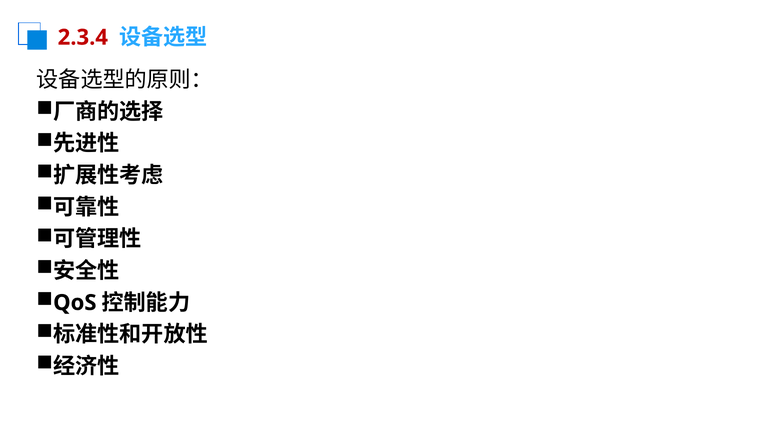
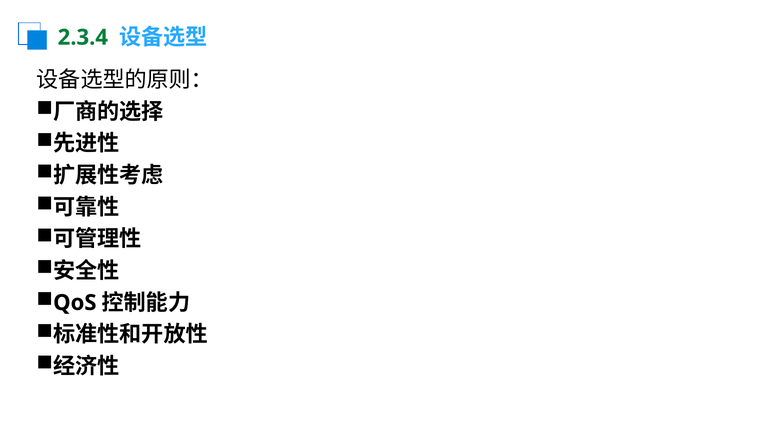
2.3.4 colour: red -> green
